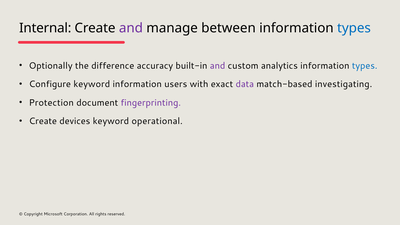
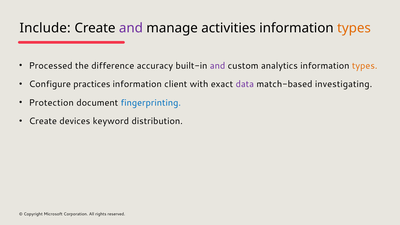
Internal: Internal -> Include
between: between -> activities
types at (354, 28) colour: blue -> orange
Optionally: Optionally -> Processed
types at (365, 66) colour: blue -> orange
Configure keyword: keyword -> practices
users: users -> client
fingerprinting colour: purple -> blue
operational: operational -> distribution
